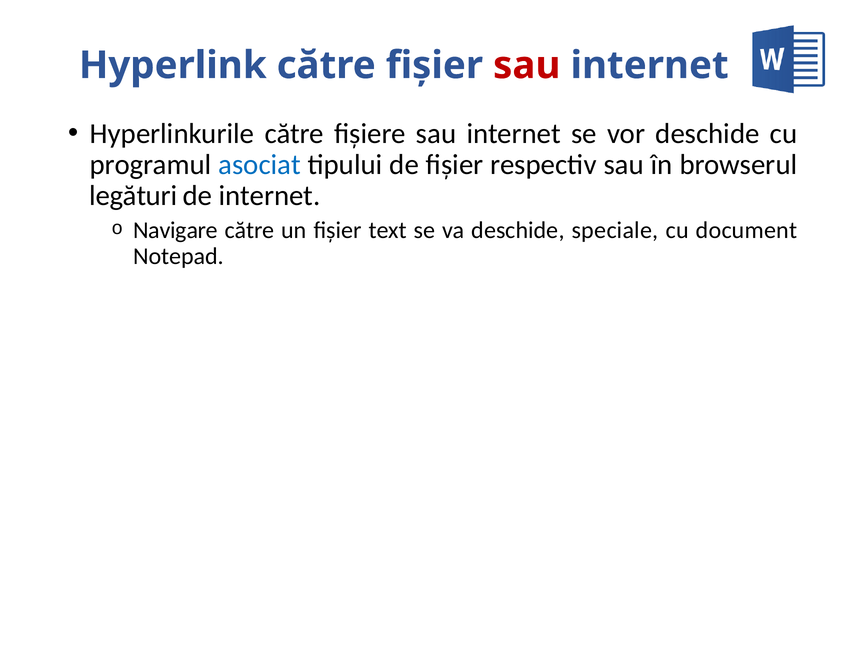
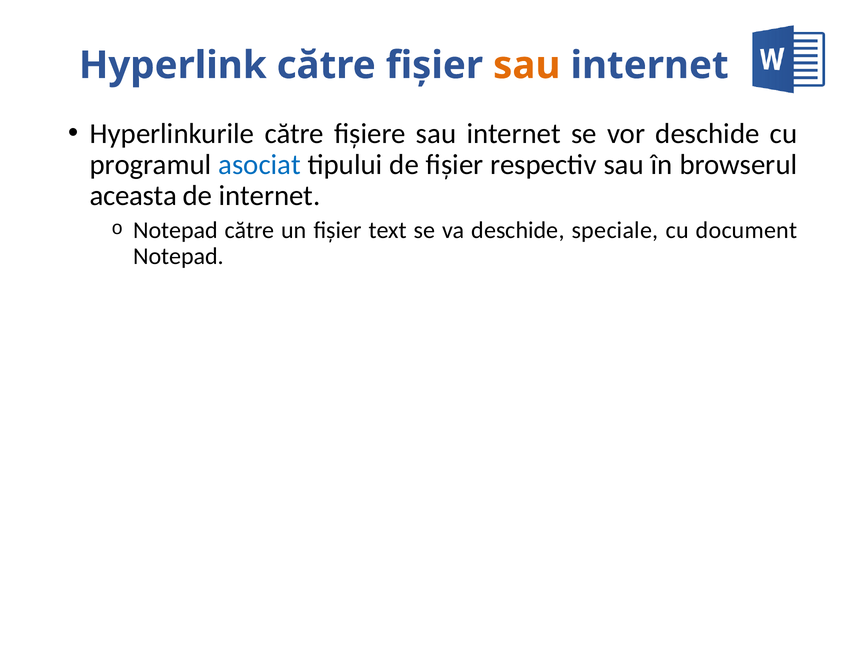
sau at (527, 65) colour: red -> orange
legături: legături -> aceasta
Navigare at (175, 230): Navigare -> Notepad
